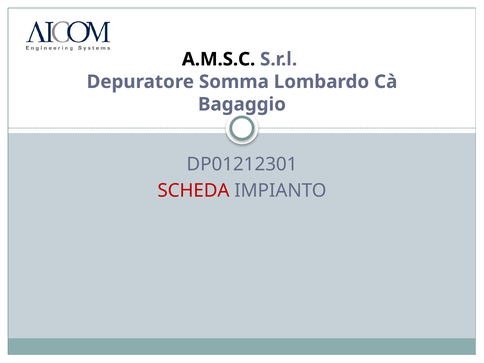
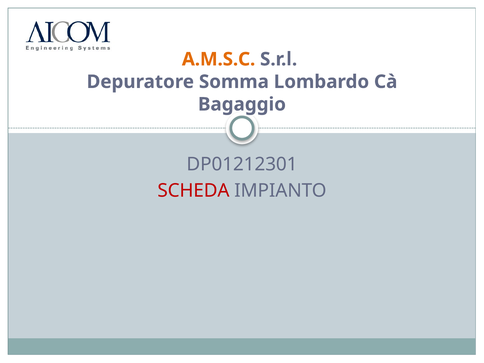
A.M.S.C colour: black -> orange
